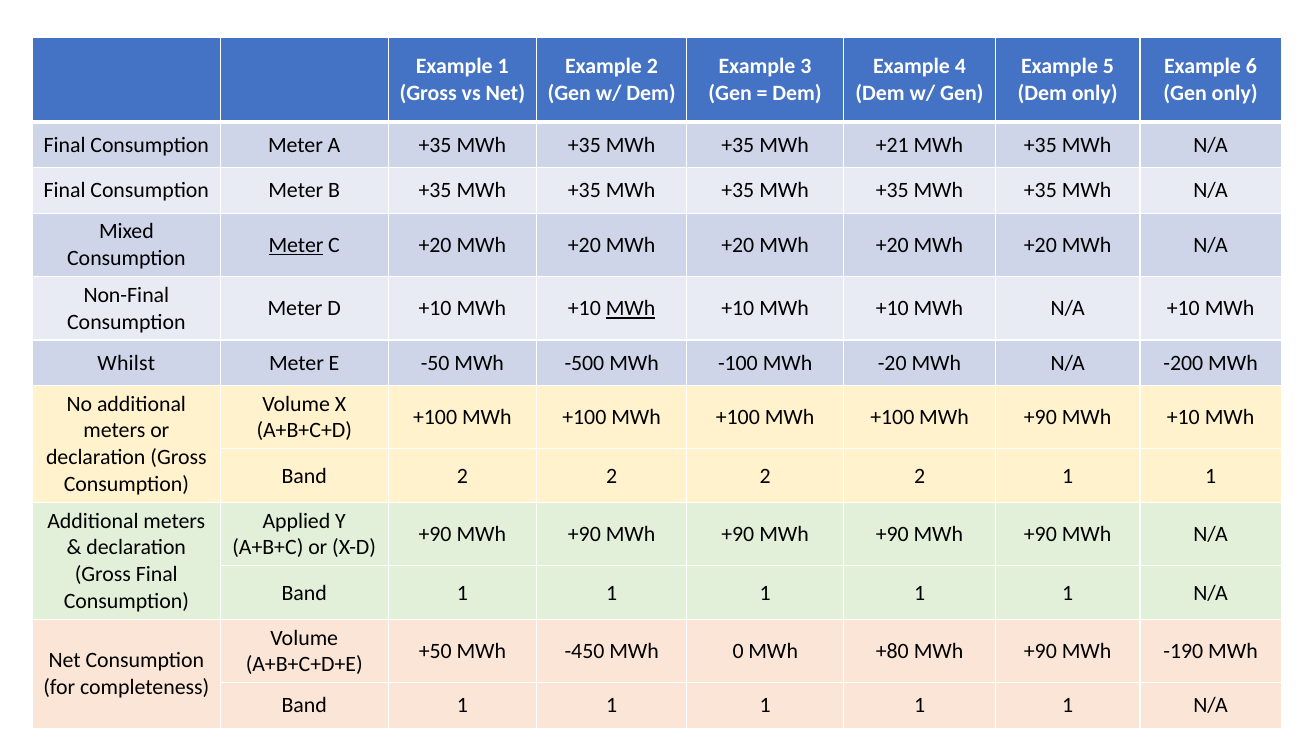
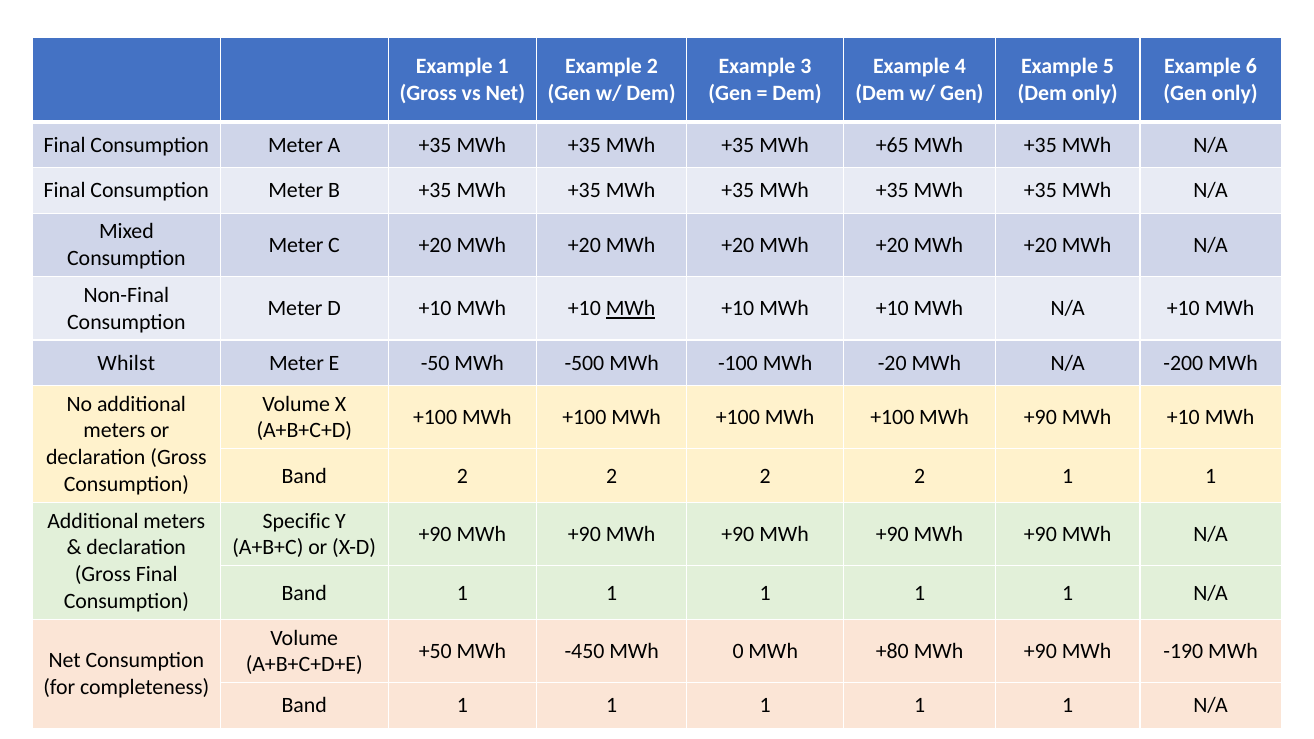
+21: +21 -> +65
Meter at (296, 245) underline: present -> none
Applied: Applied -> Specific
